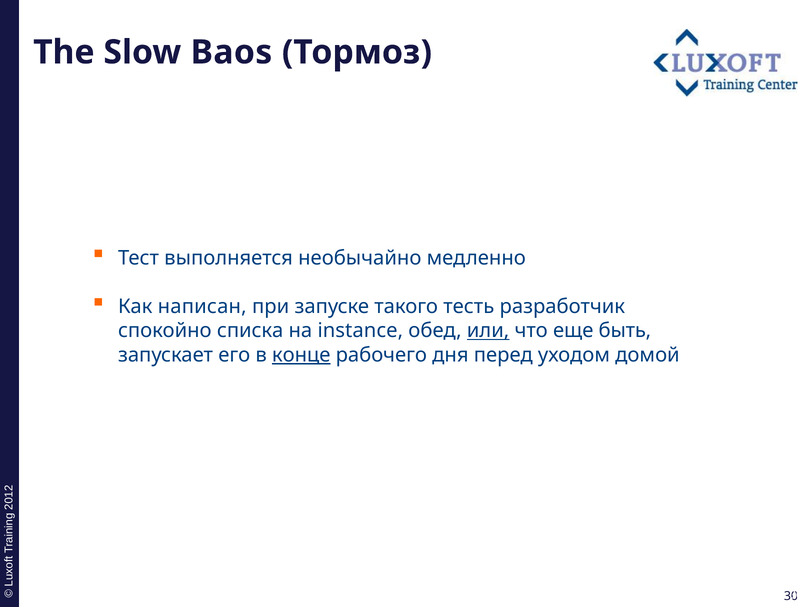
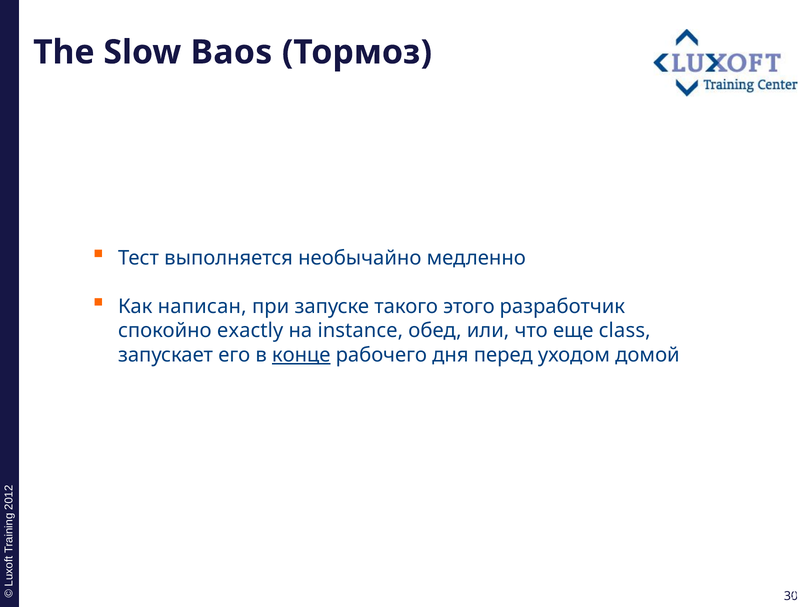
тесть: тесть -> этого
списка: списка -> exactly
или underline: present -> none
быть: быть -> class
